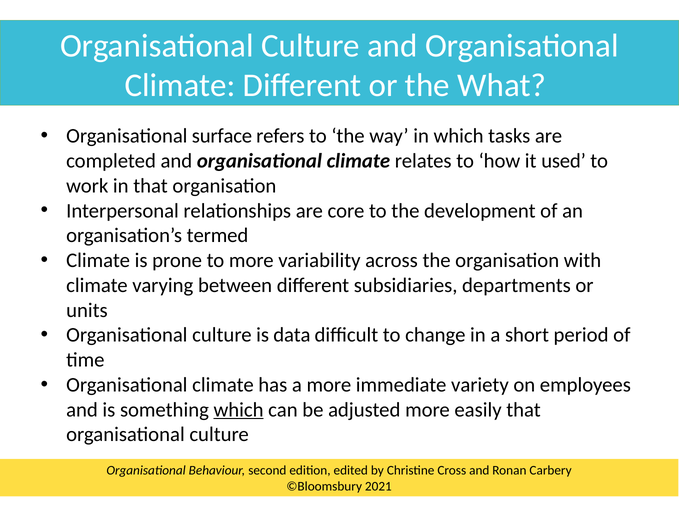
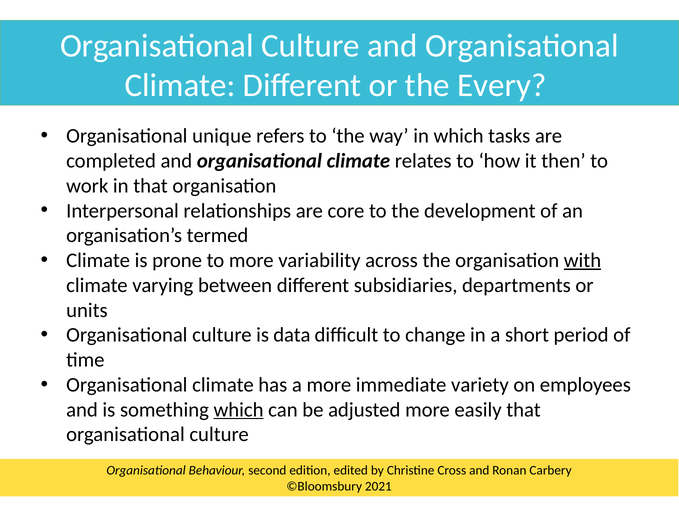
What: What -> Every
surface: surface -> unique
used: used -> then
with underline: none -> present
